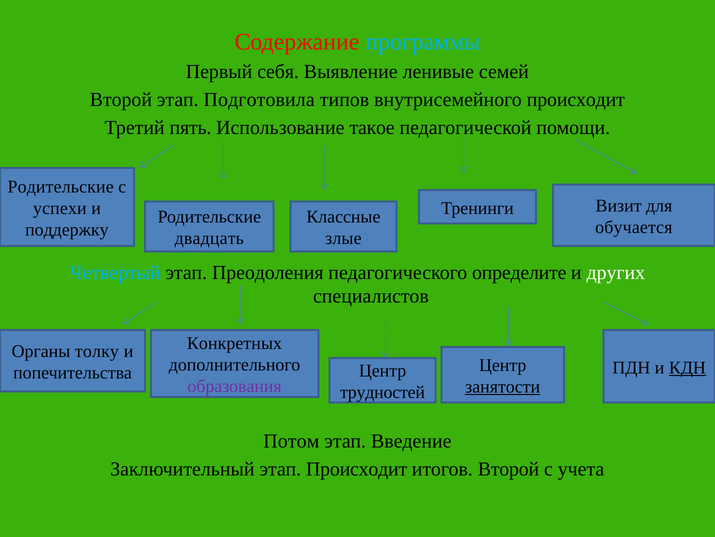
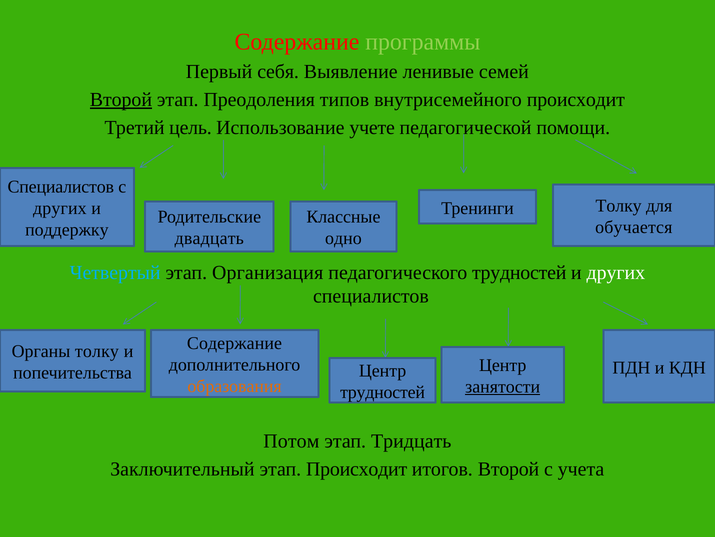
программы colour: light blue -> light green
Второй at (121, 100) underline: none -> present
Подготовила: Подготовила -> Преодоления
пять: пять -> цель
такое: такое -> учете
Родительские at (61, 186): Родительские -> Специалистов
успехи at (60, 208): успехи -> других
Тренинги Визит: Визит -> Толку
злые: злые -> одно
Преодоления: Преодоления -> Организация
педагогического определите: определите -> трудностей
Конкретных at (235, 343): Конкретных -> Содержание
КДН underline: present -> none
образования colour: purple -> orange
Введение: Введение -> Тридцать
